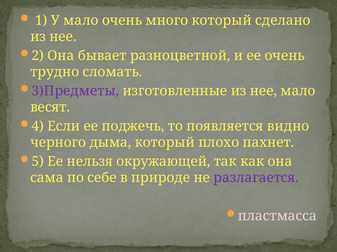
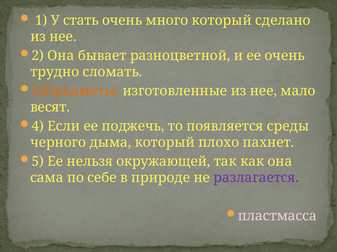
У мало: мало -> стать
3)Предметы colour: purple -> orange
видно: видно -> среды
